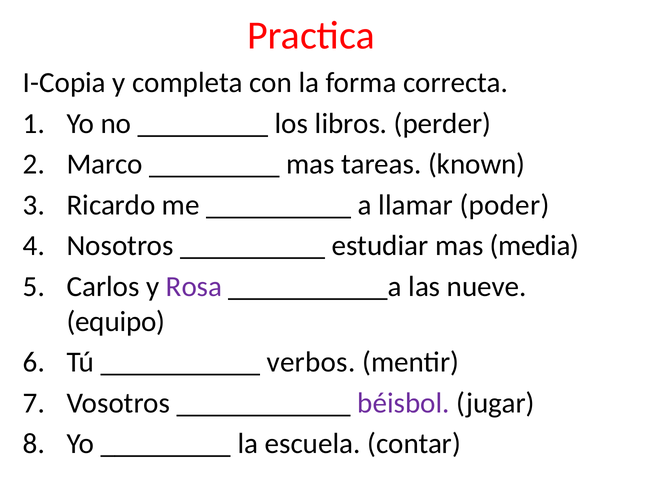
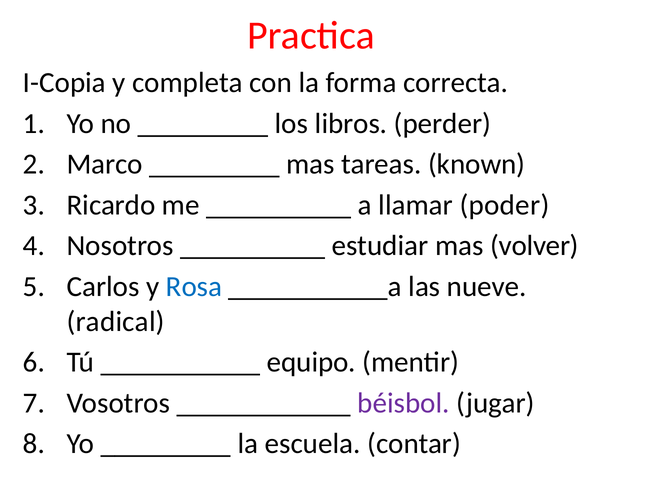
media: media -> volver
Rosa colour: purple -> blue
equipo: equipo -> radical
verbos: verbos -> equipo
